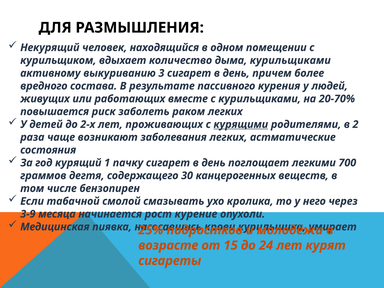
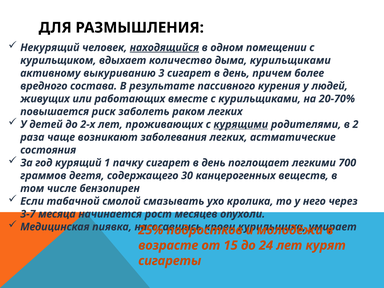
находящийся underline: none -> present
3-9: 3-9 -> 3-7
курение: курение -> месяцев
